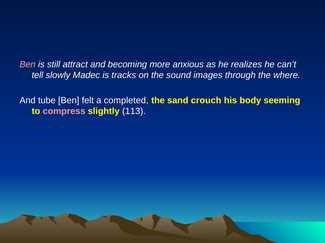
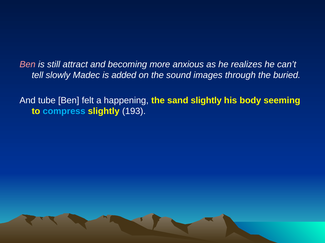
tracks: tracks -> added
where: where -> buried
completed: completed -> happening
sand crouch: crouch -> slightly
compress colour: pink -> light blue
113: 113 -> 193
